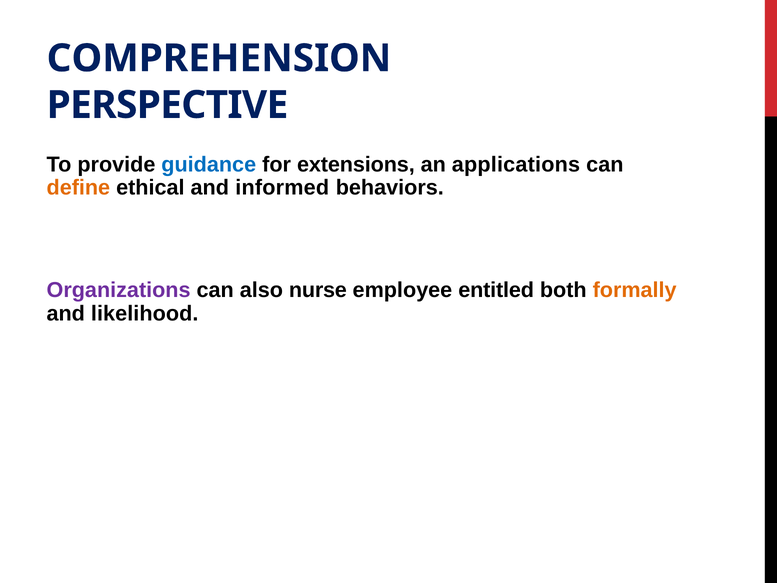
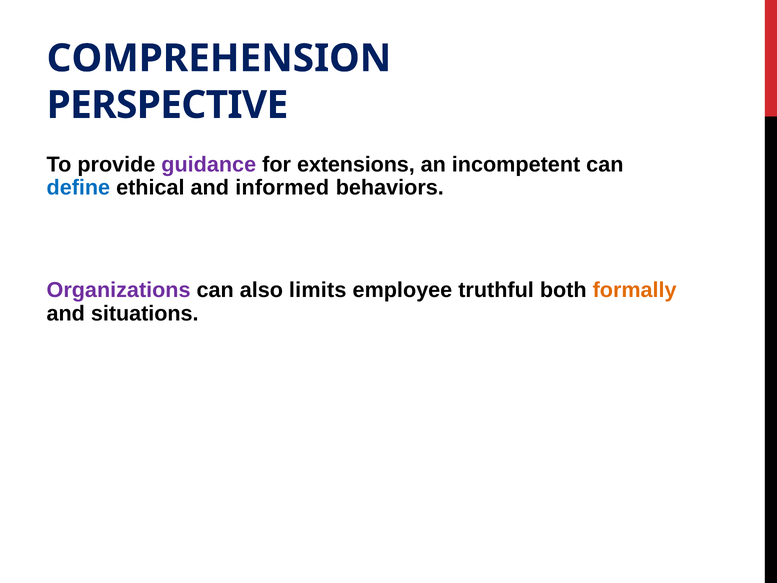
guidance colour: blue -> purple
applications: applications -> incompetent
define colour: orange -> blue
nurse: nurse -> limits
entitled: entitled -> truthful
likelihood: likelihood -> situations
